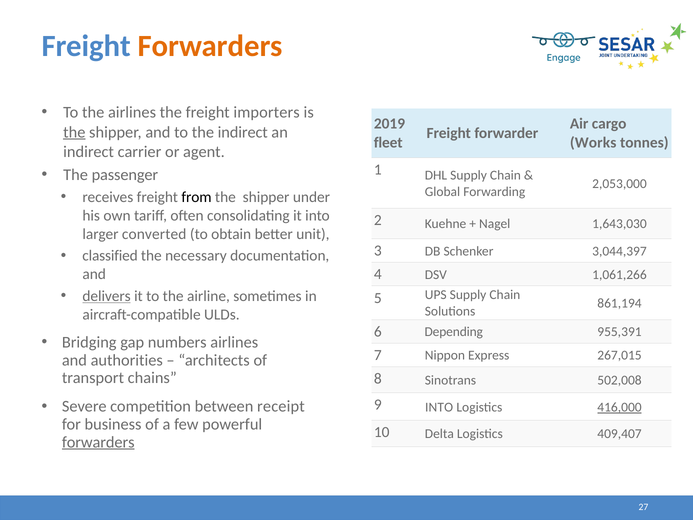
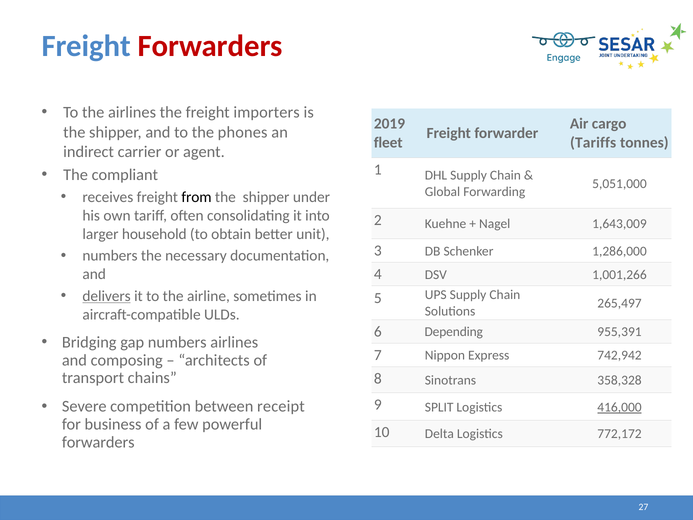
Forwarders at (210, 46) colour: orange -> red
the at (74, 132) underline: present -> none
the indirect: indirect -> phones
Works: Works -> Tariffs
passenger: passenger -> compliant
2,053,000: 2,053,000 -> 5,051,000
1,643,030: 1,643,030 -> 1,643,009
converted: converted -> household
3,044,397: 3,044,397 -> 1,286,000
classified at (110, 256): classified -> numbers
1,061,266: 1,061,266 -> 1,001,266
861,194: 861,194 -> 265,497
267,015: 267,015 -> 742,942
authorities: authorities -> composing
502,008: 502,008 -> 358,328
9 INTO: INTO -> SPLIT
409,407: 409,407 -> 772,172
forwarders at (98, 442) underline: present -> none
